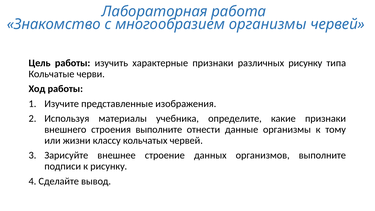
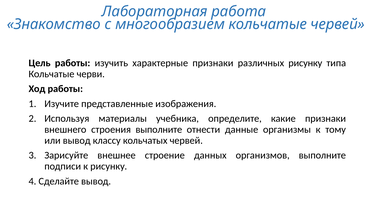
многообразием организмы: организмы -> кольчатые
или жизни: жизни -> вывод
